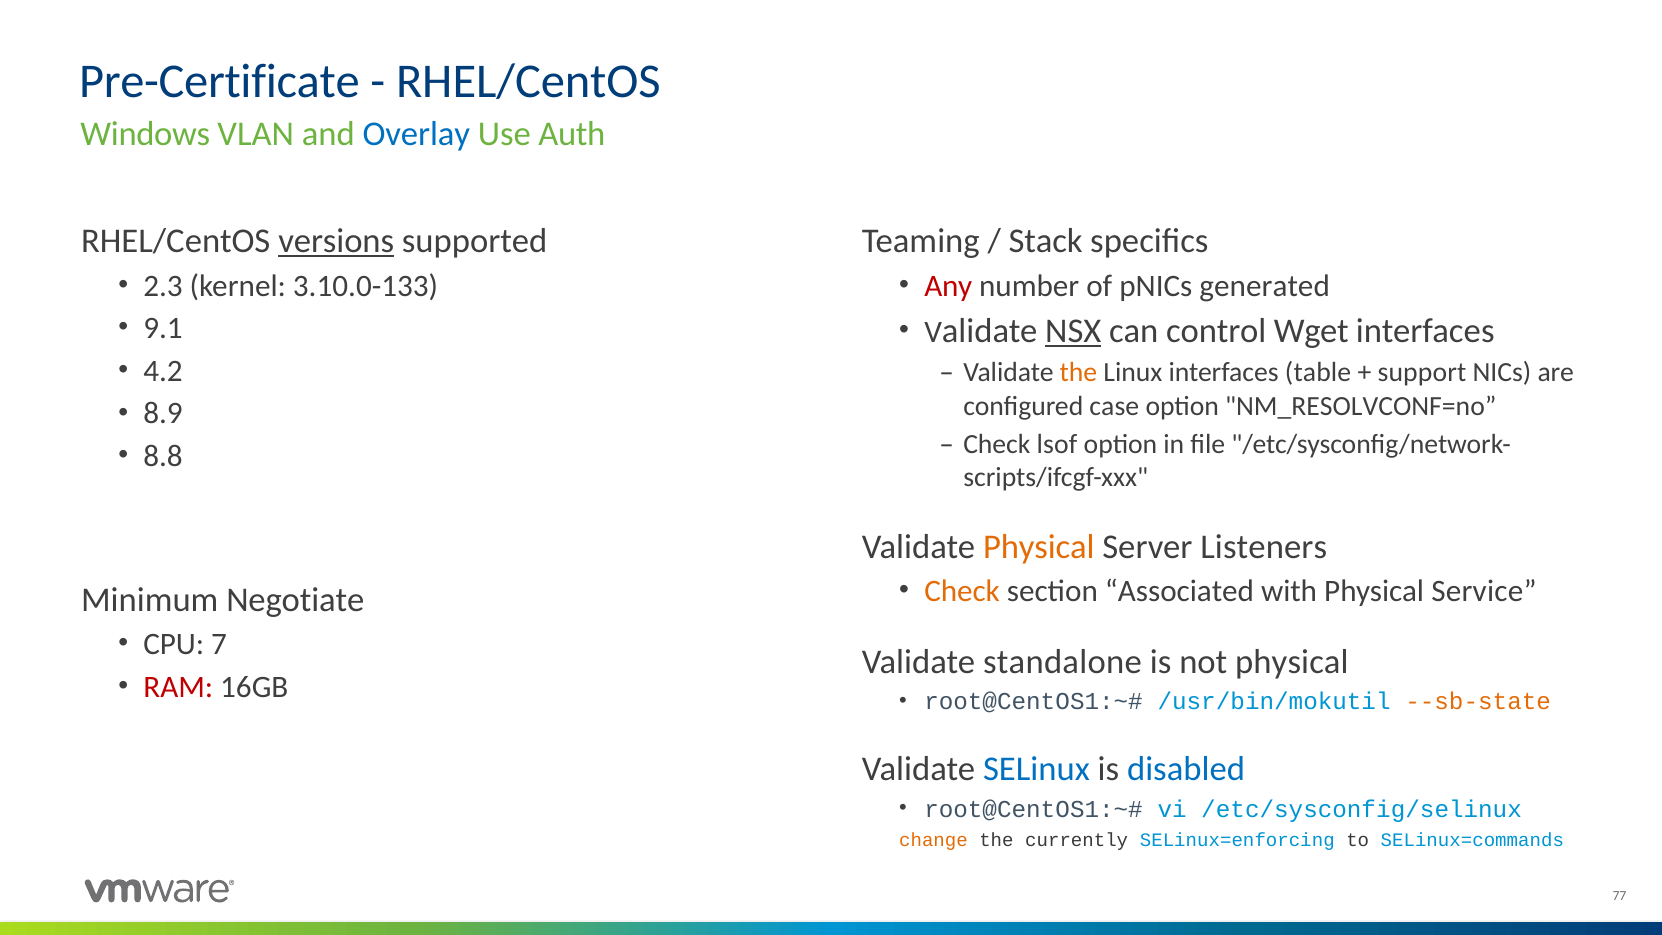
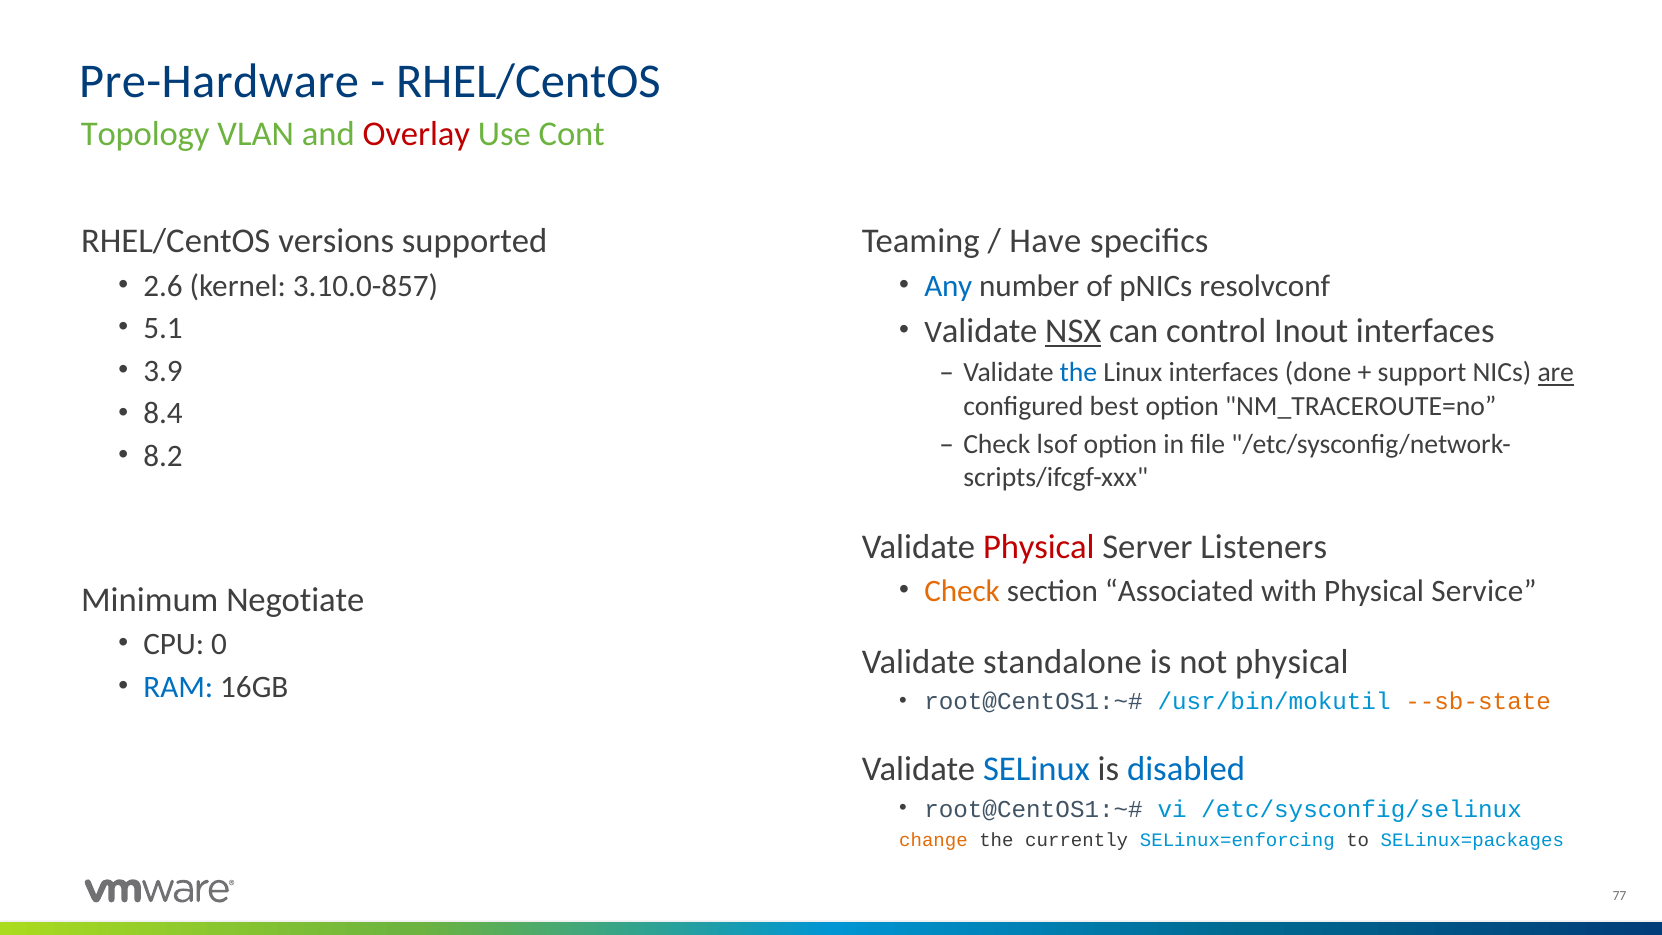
Pre-Certificate: Pre-Certificate -> Pre-Hardware
Windows: Windows -> Topology
Overlay colour: blue -> red
Auth: Auth -> Cont
versions underline: present -> none
Stack: Stack -> Have
2.3: 2.3 -> 2.6
3.10.0-133: 3.10.0-133 -> 3.10.0-857
Any colour: red -> blue
generated: generated -> resolvconf
9.1: 9.1 -> 5.1
Wget: Wget -> Inout
4.2: 4.2 -> 3.9
the at (1078, 373) colour: orange -> blue
table: table -> done
are underline: none -> present
case: case -> best
NM_RESOLVCONF=no: NM_RESOLVCONF=no -> NM_TRACEROUTE=no
8.9: 8.9 -> 8.4
8.8: 8.8 -> 8.2
Physical at (1039, 547) colour: orange -> red
7: 7 -> 0
RAM colour: red -> blue
SELinux=commands: SELinux=commands -> SELinux=packages
